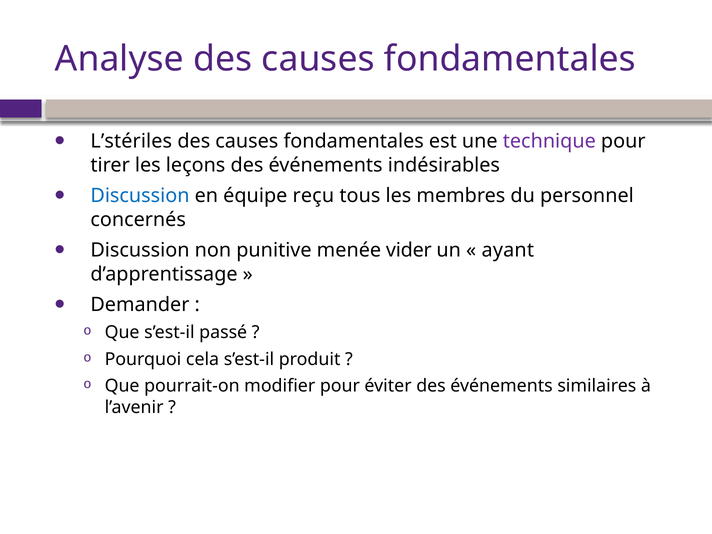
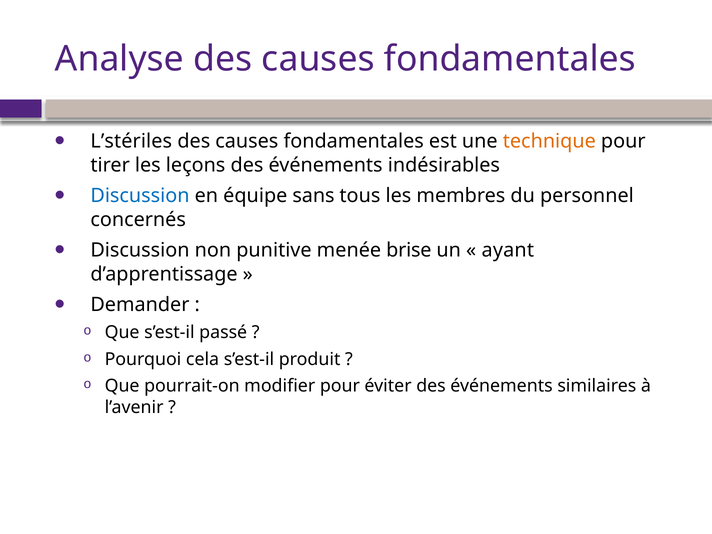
technique colour: purple -> orange
reçu: reçu -> sans
vider: vider -> brise
